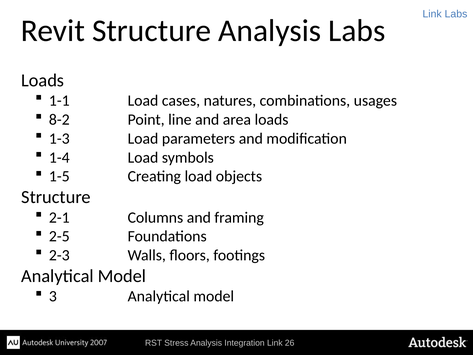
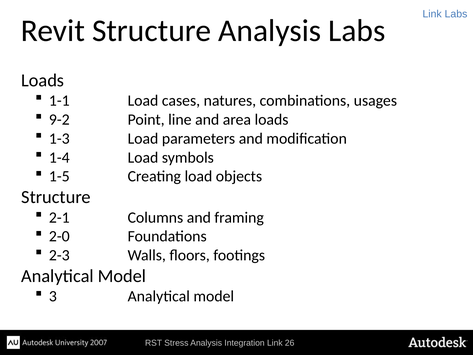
8-2: 8-2 -> 9-2
2-5: 2-5 -> 2-0
